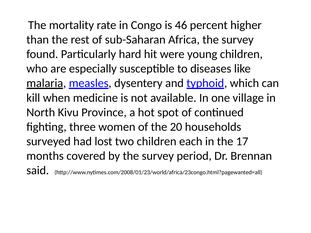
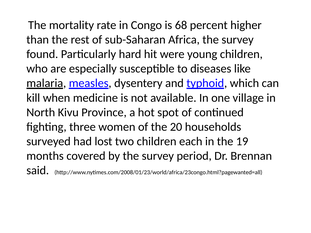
46: 46 -> 68
17: 17 -> 19
